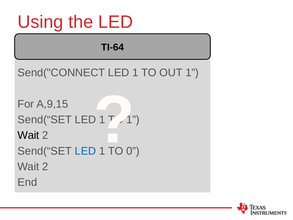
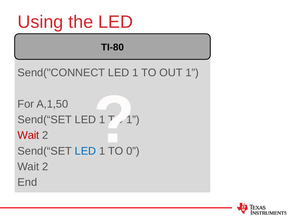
TI-64: TI-64 -> TI-80
A,9,15: A,9,15 -> A,1,50
Wait at (28, 135) colour: black -> red
